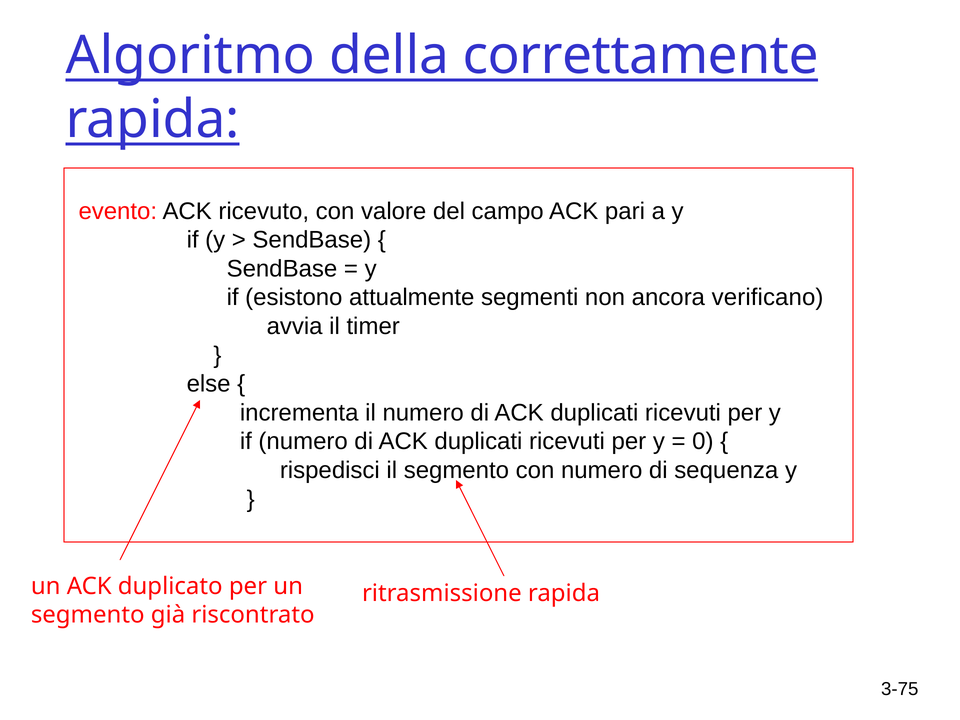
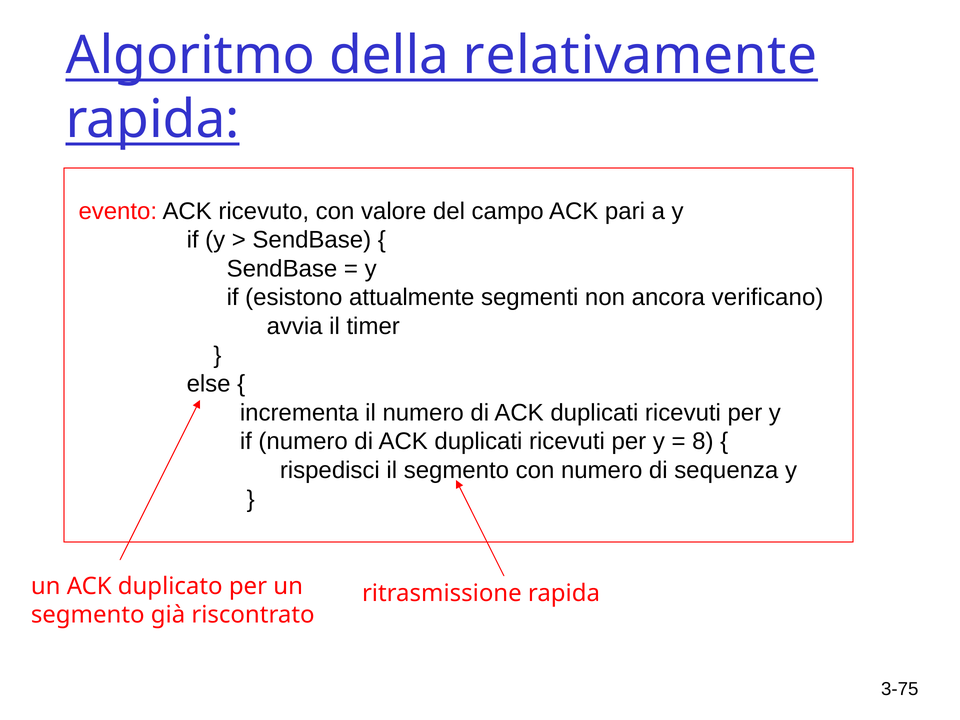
correttamente: correttamente -> relativamente
0: 0 -> 8
